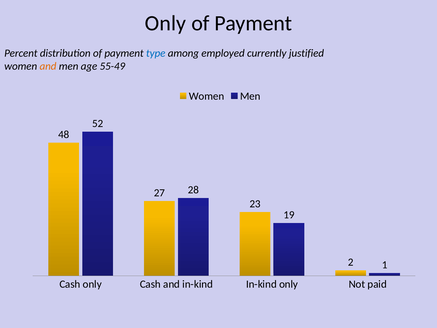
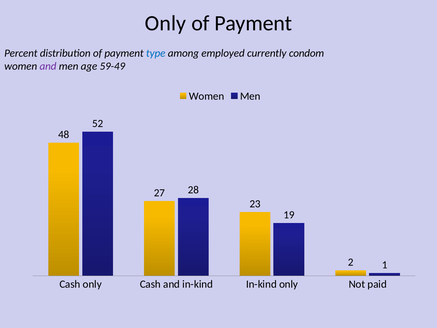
justified: justified -> condom
and at (48, 66) colour: orange -> purple
55-49: 55-49 -> 59-49
